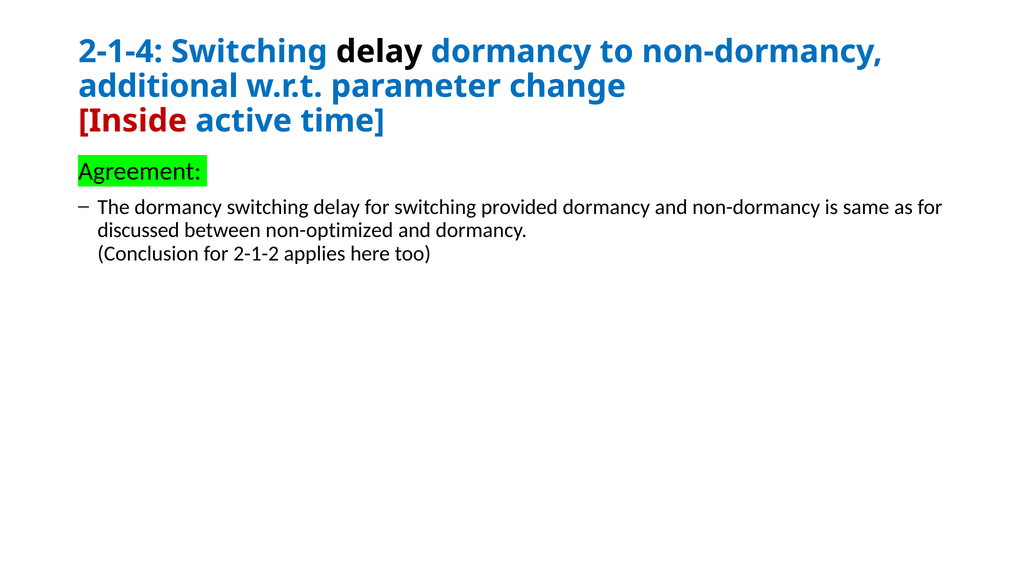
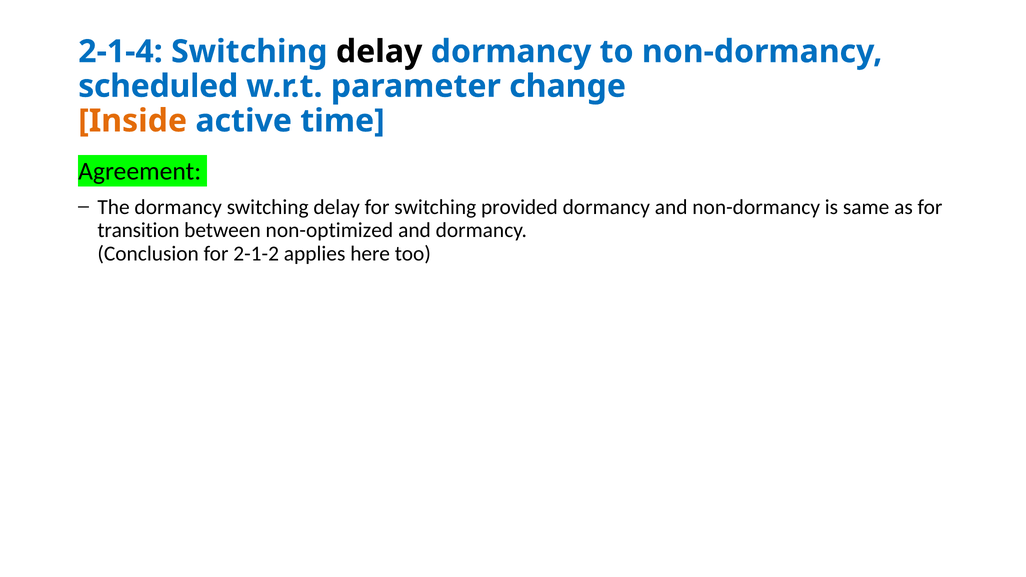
additional: additional -> scheduled
Inside colour: red -> orange
discussed: discussed -> transition
